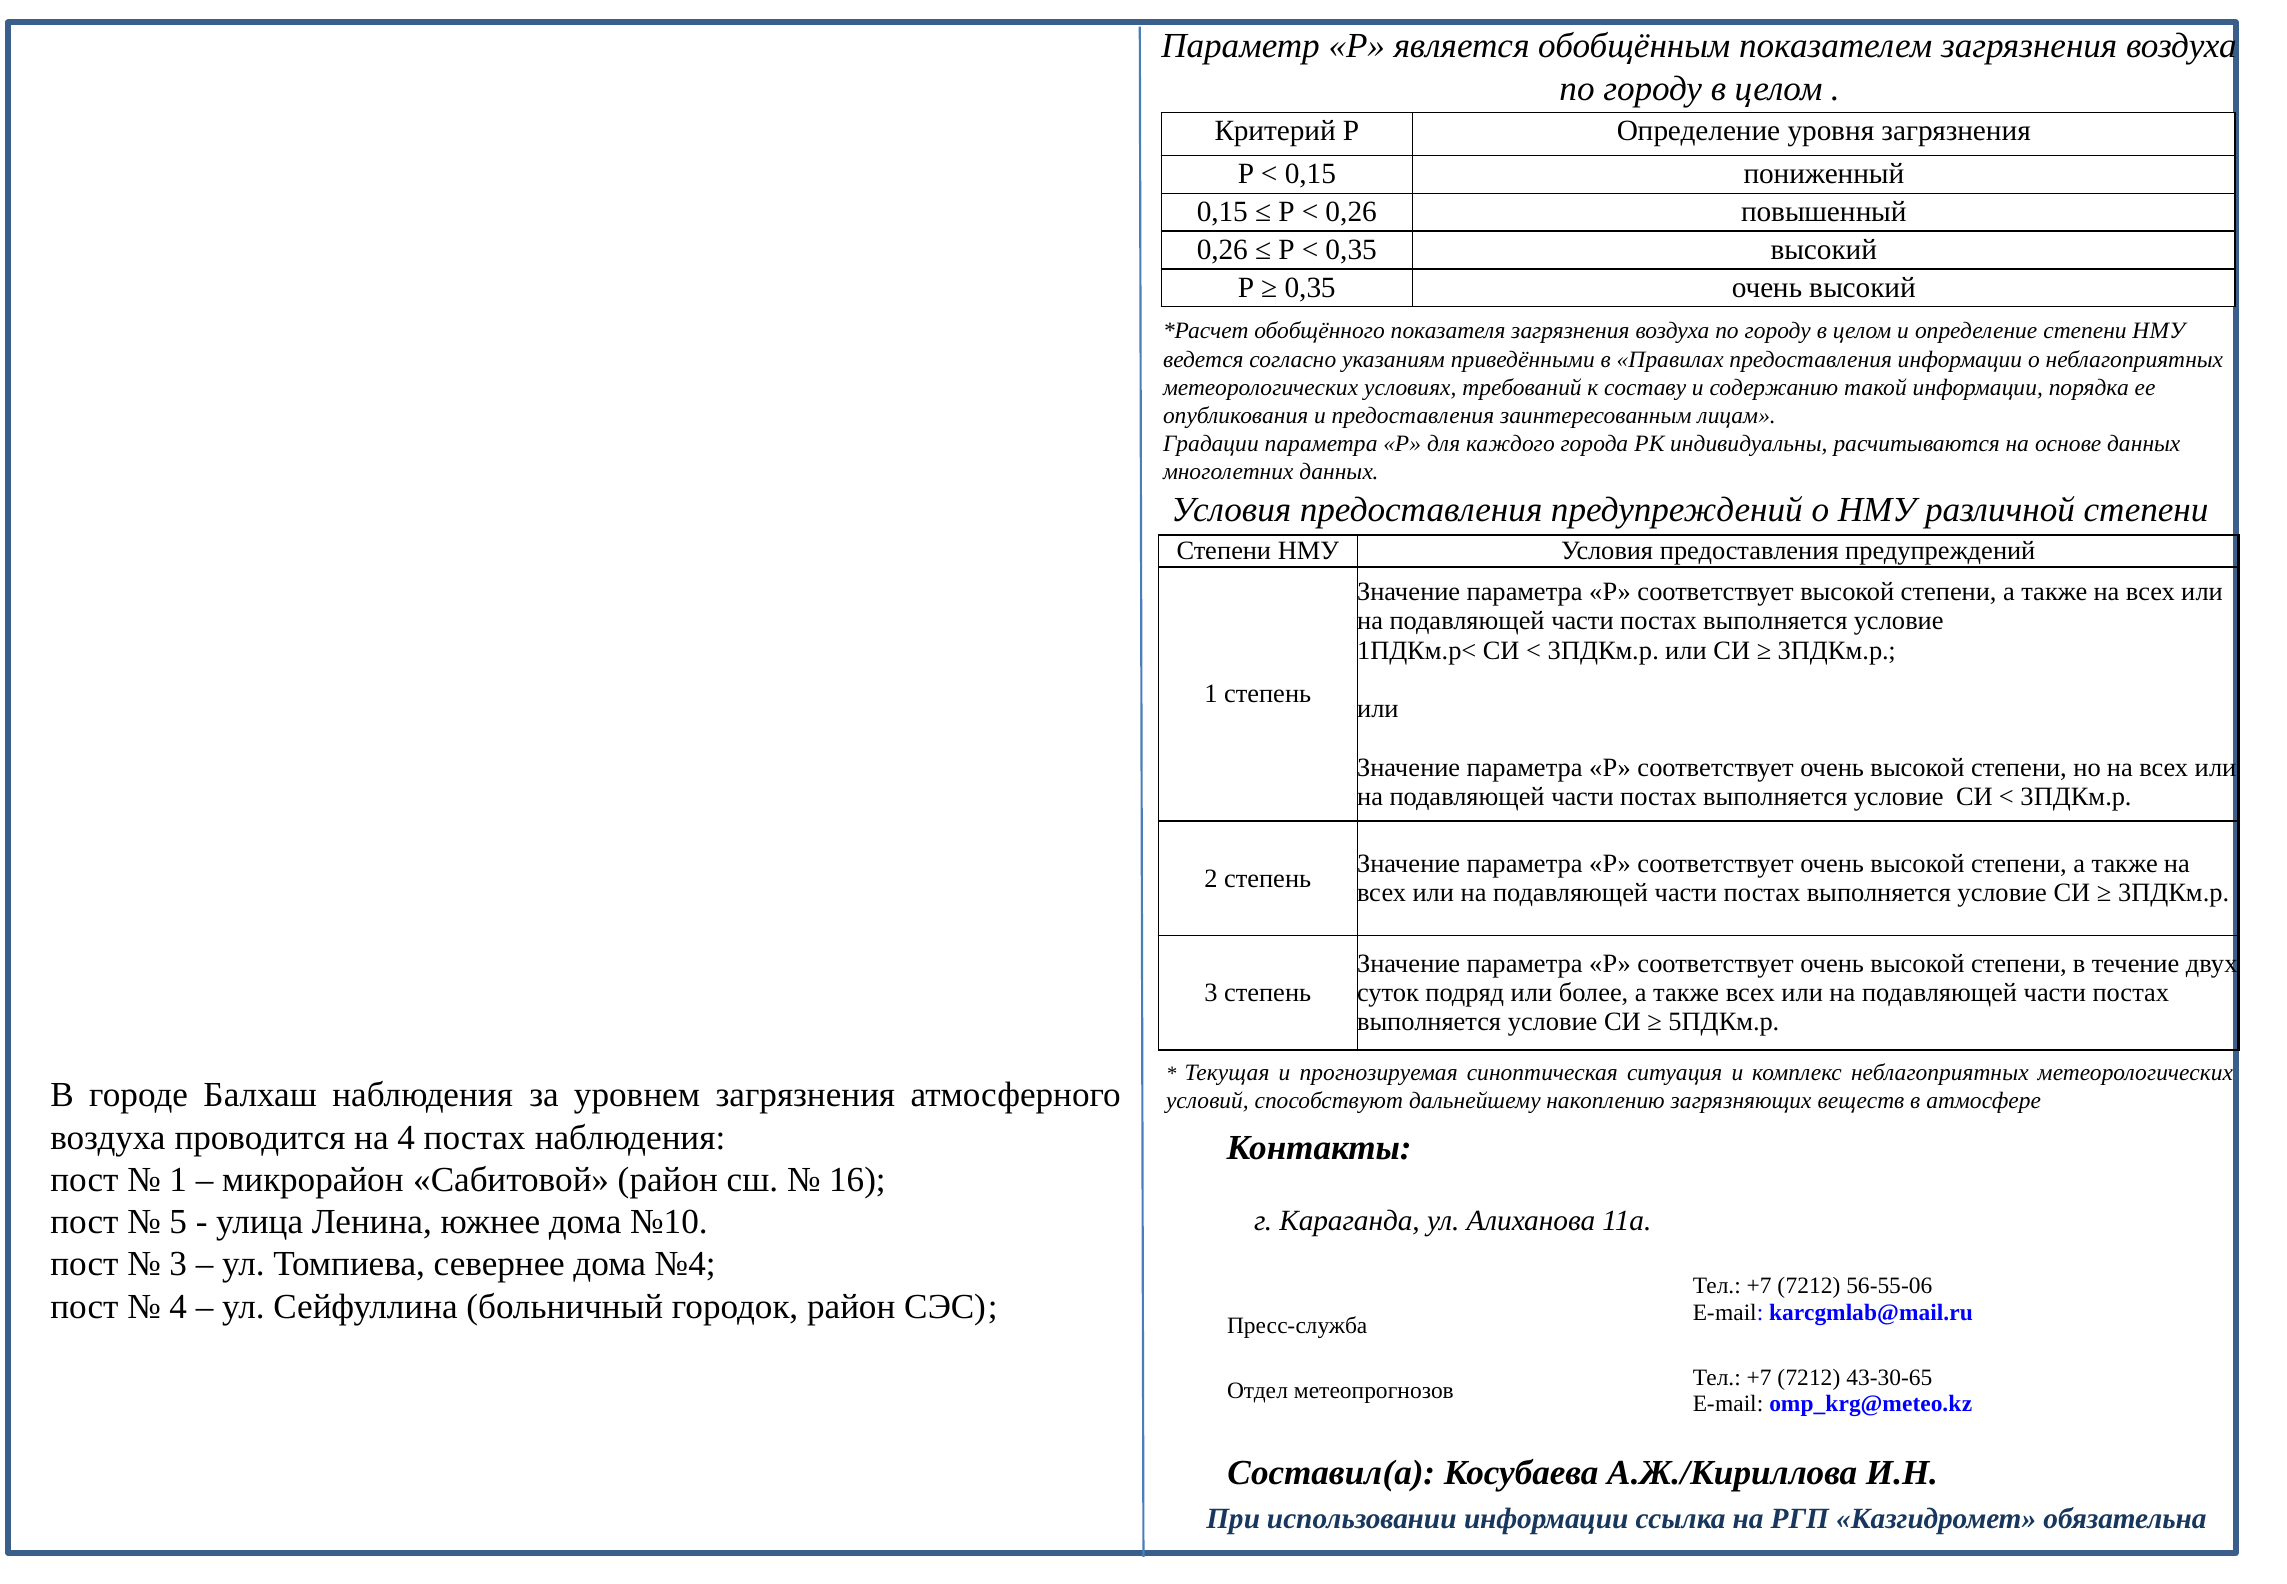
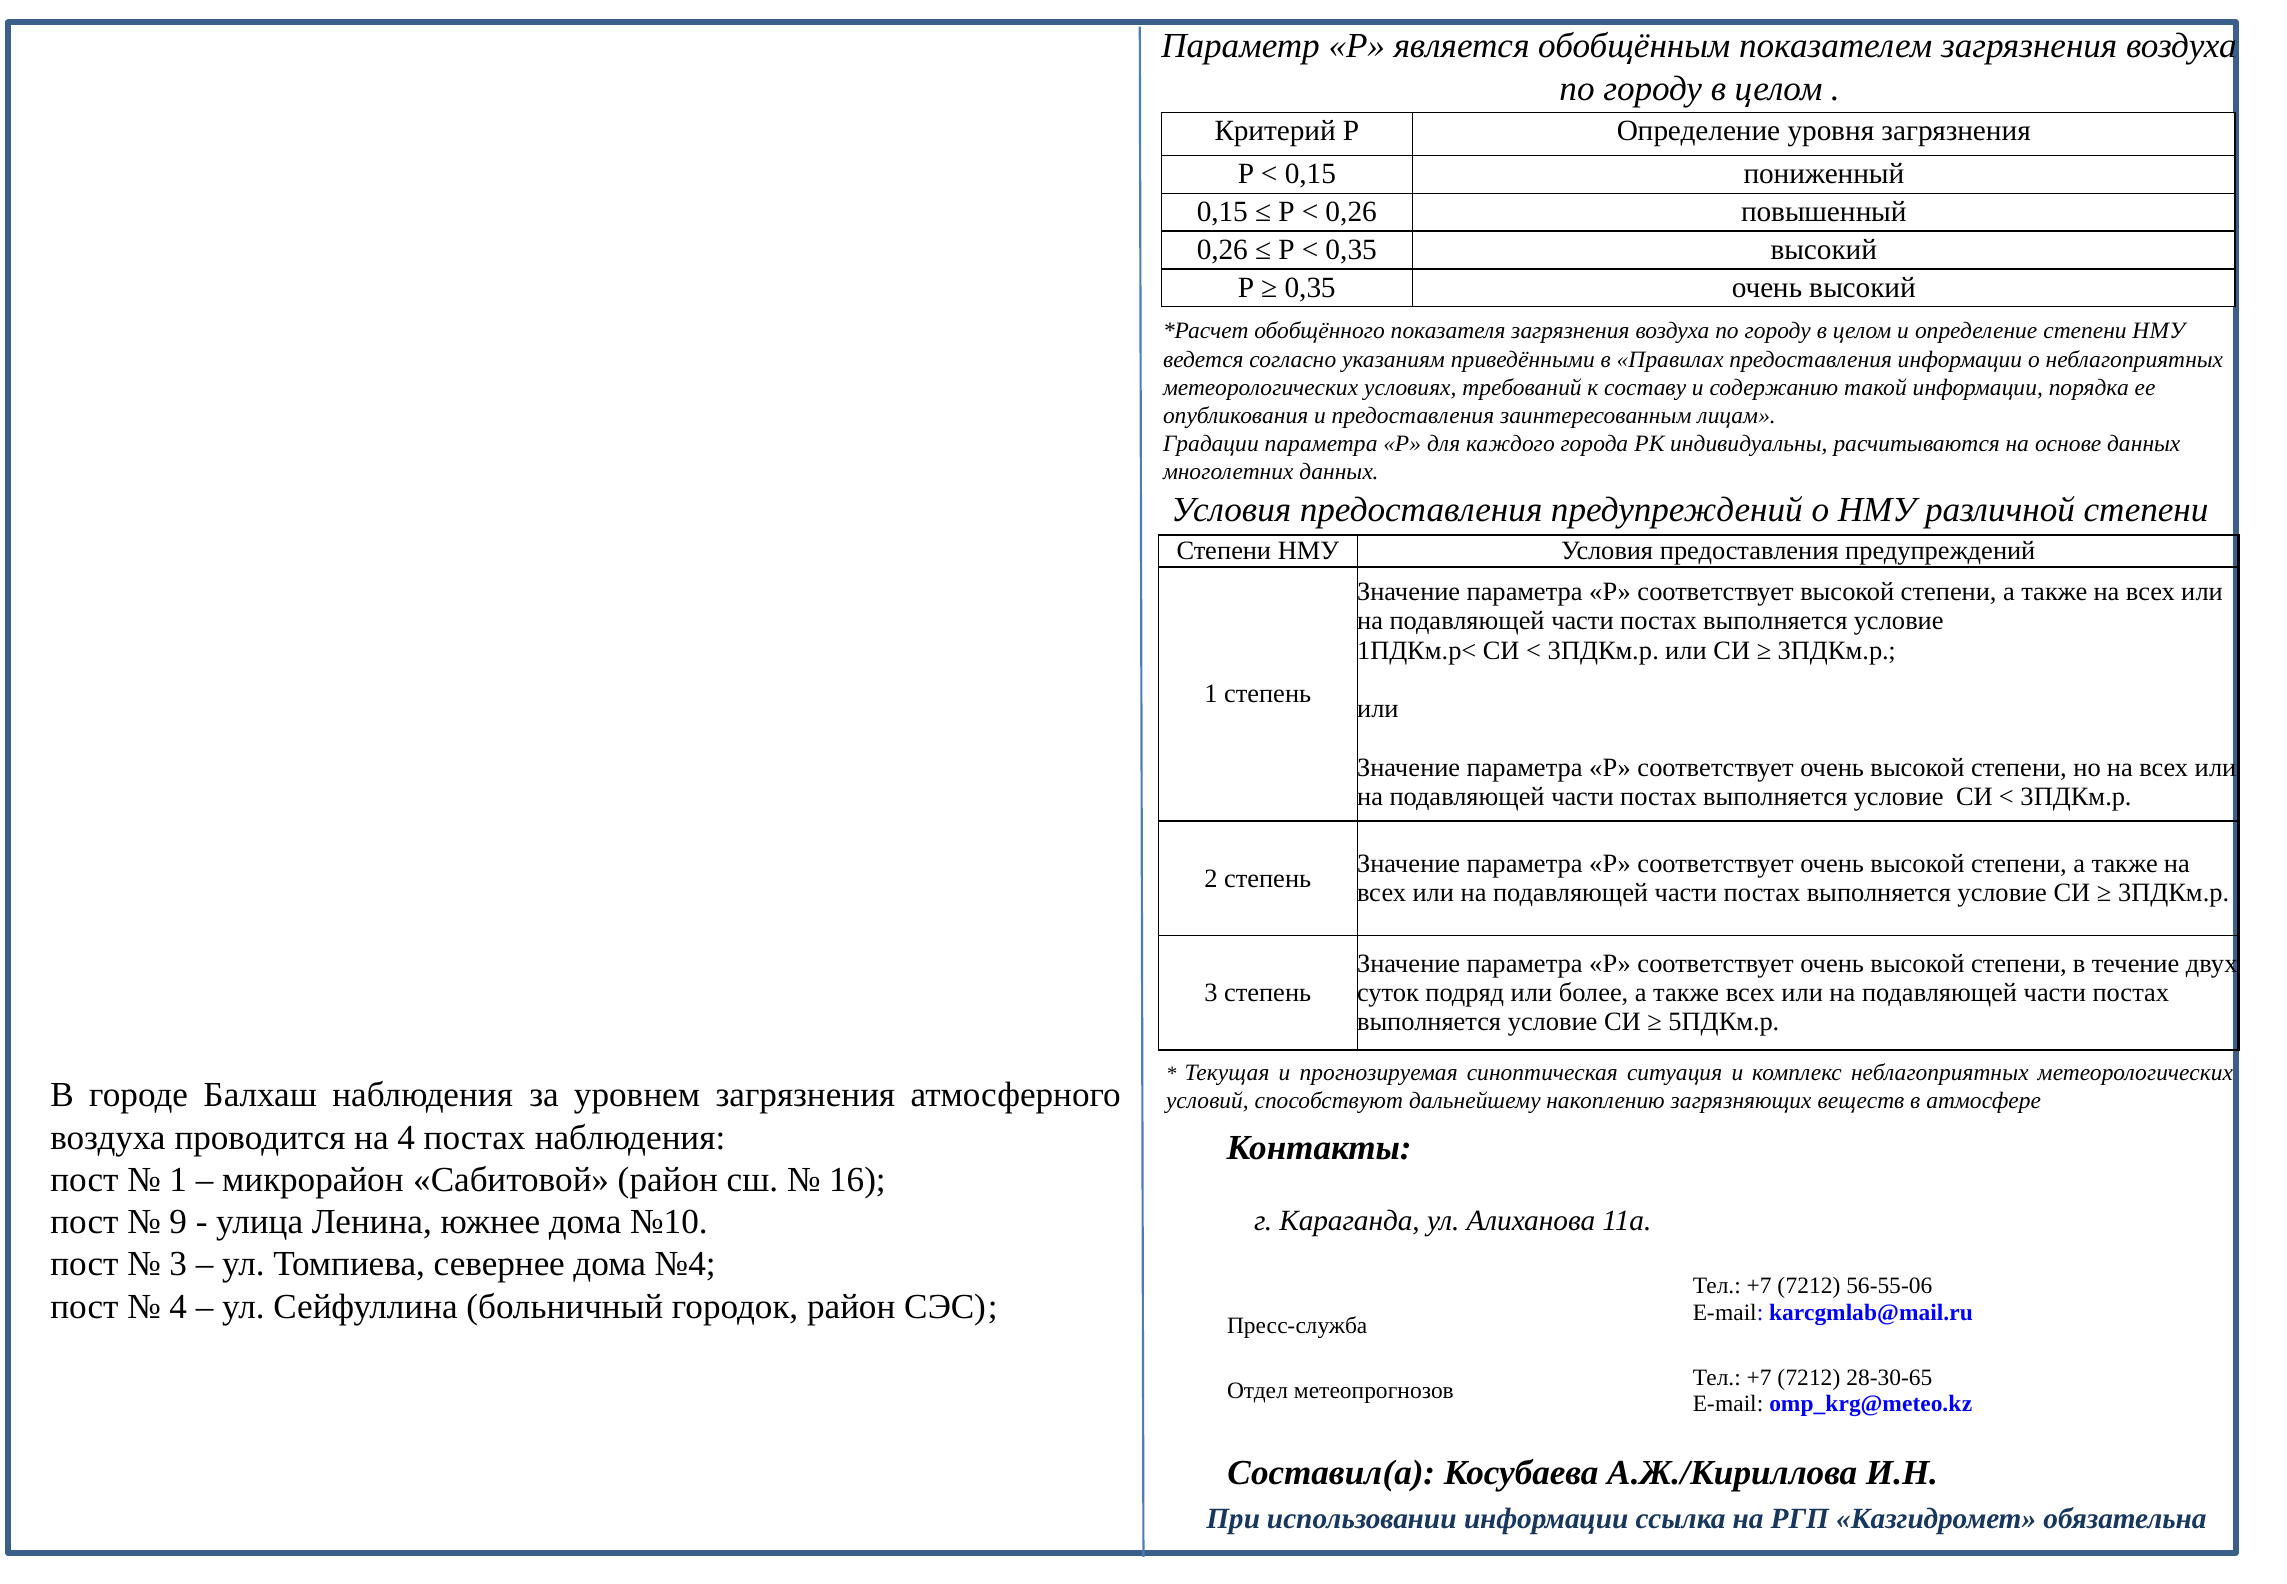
5: 5 -> 9
43-30-65: 43-30-65 -> 28-30-65
